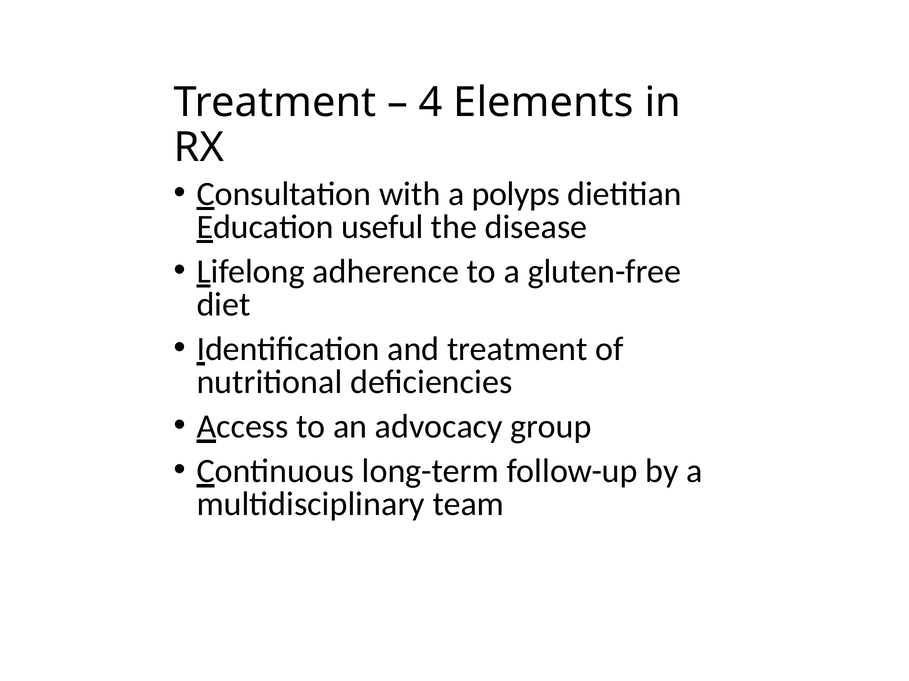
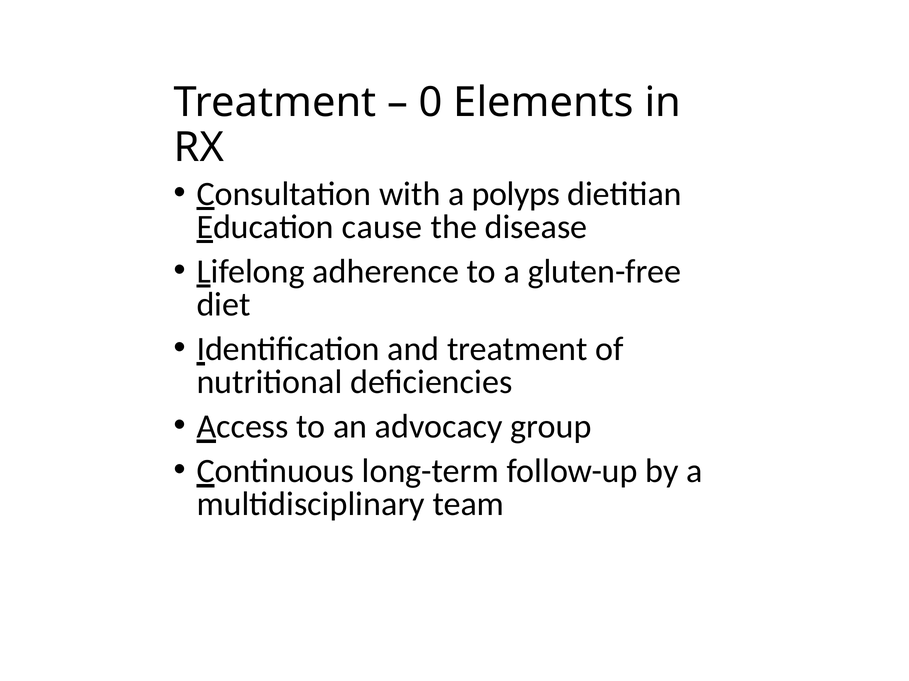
4: 4 -> 0
useful: useful -> cause
